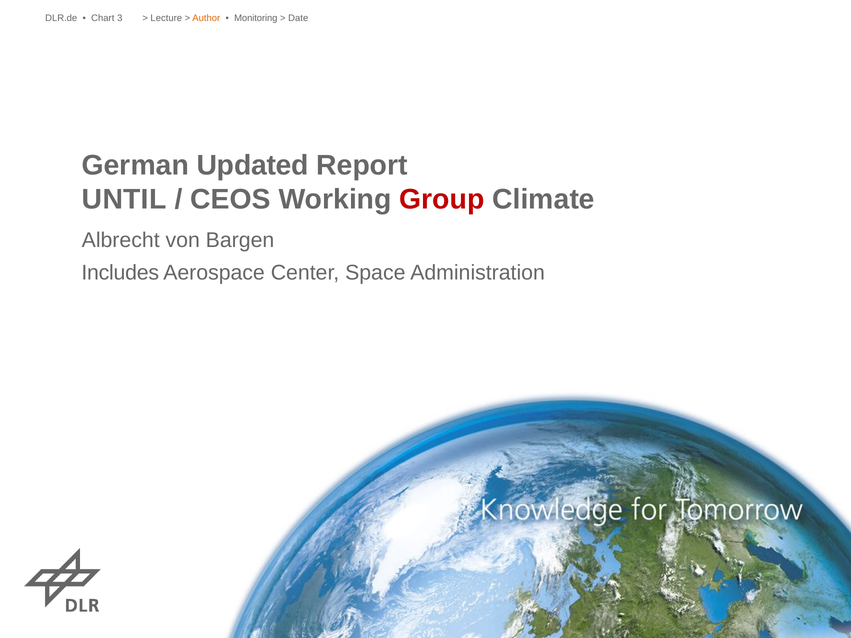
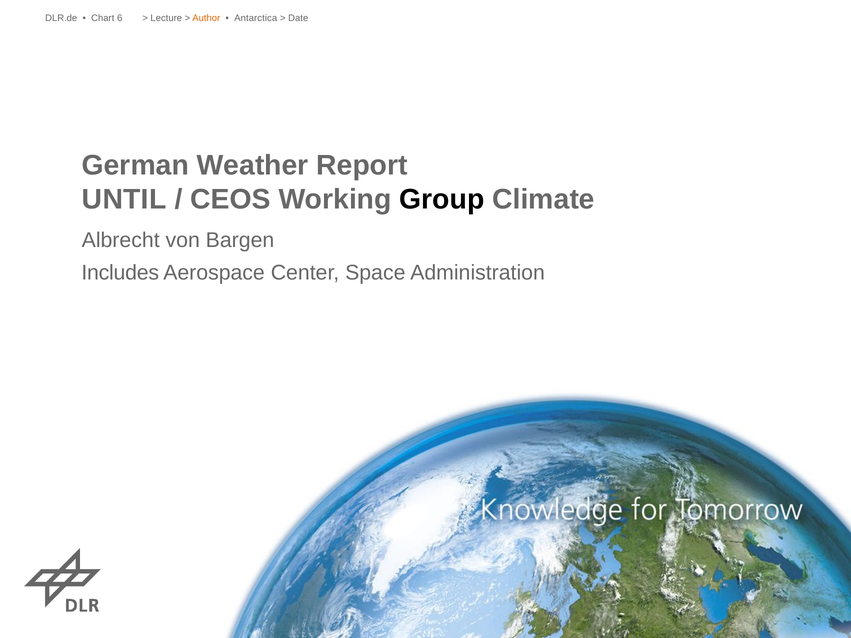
3: 3 -> 6
Monitoring: Monitoring -> Antarctica
Updated: Updated -> Weather
Group colour: red -> black
